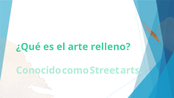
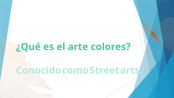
relleno: relleno -> colores
